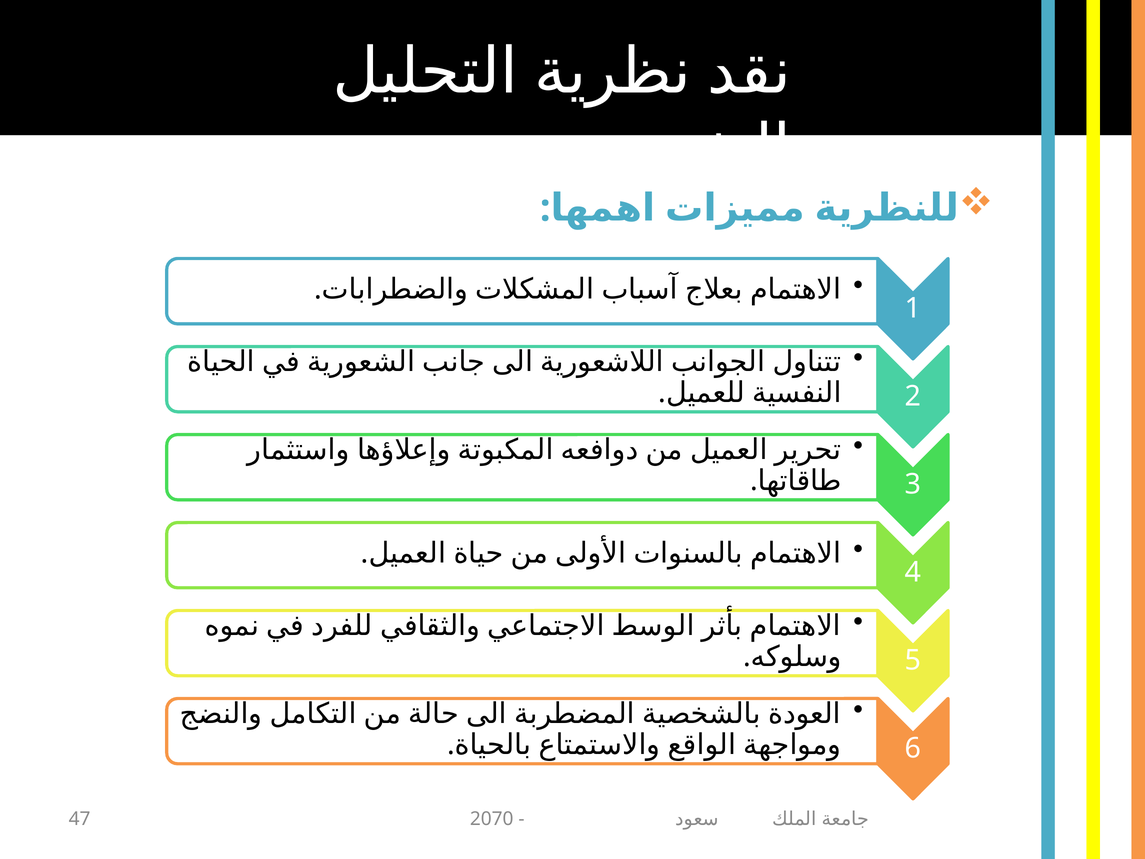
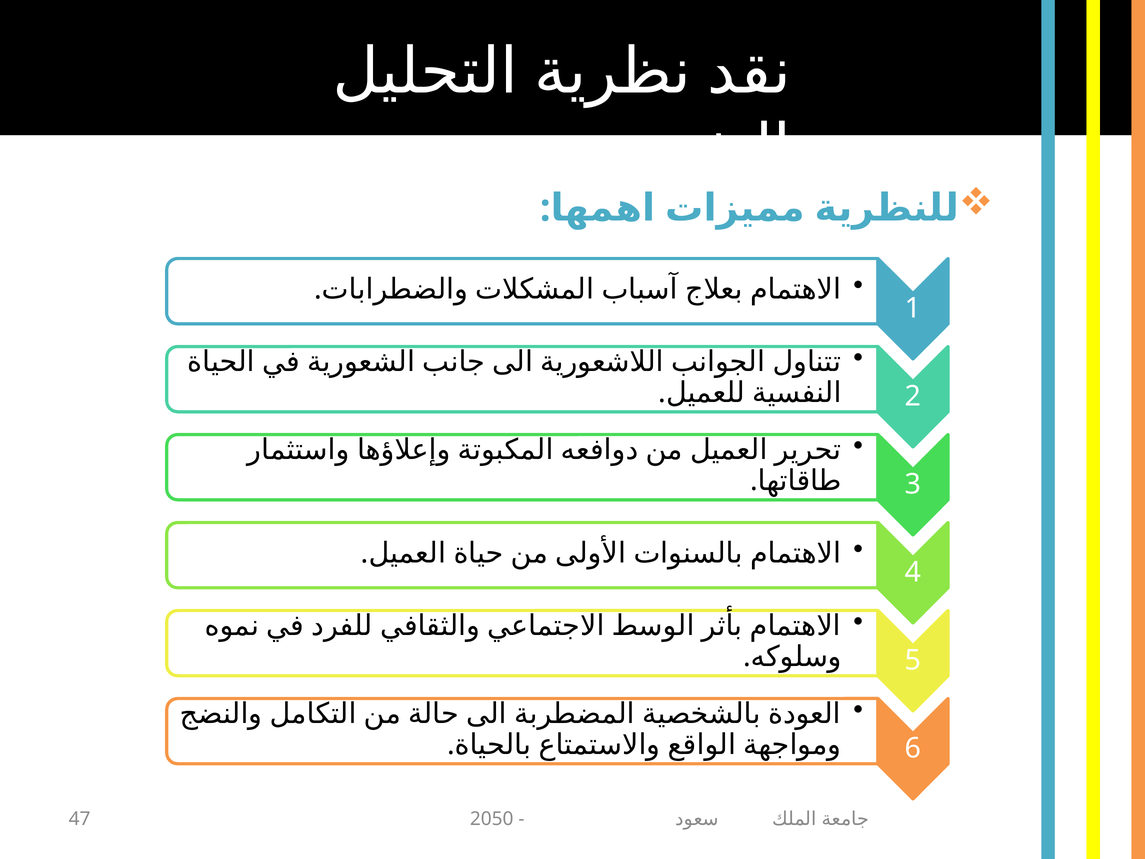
2070: 2070 -> 2050
